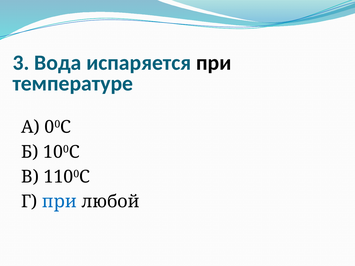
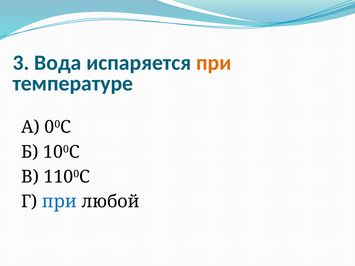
при at (214, 63) colour: black -> orange
